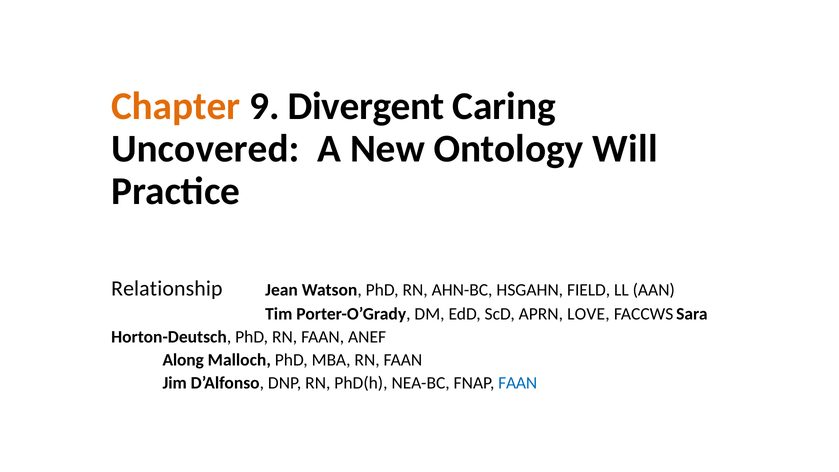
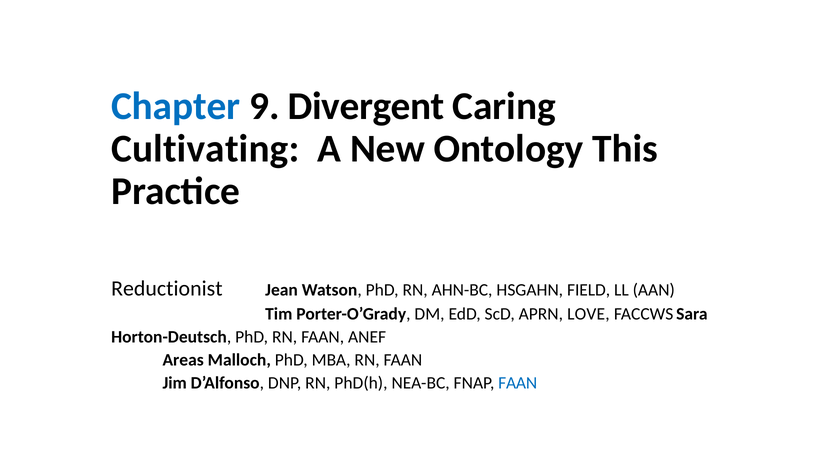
Chapter colour: orange -> blue
Uncovered: Uncovered -> Cultivating
Will: Will -> This
Relationship: Relationship -> Reductionist
Along: Along -> Areas
